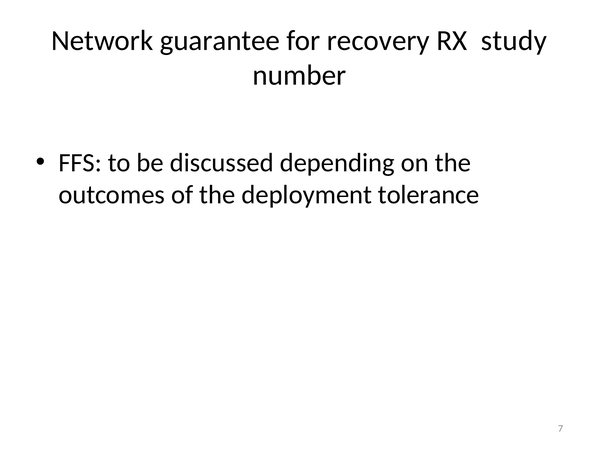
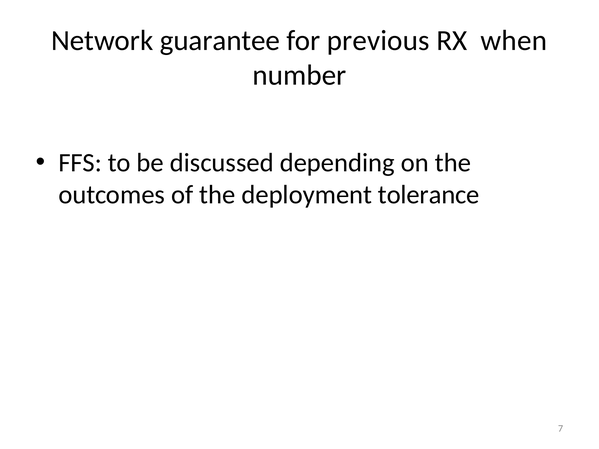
recovery: recovery -> previous
study: study -> when
